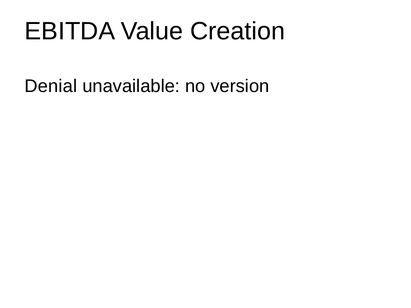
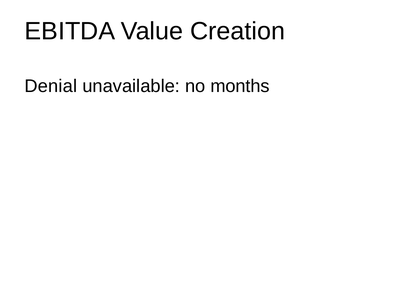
version: version -> months
